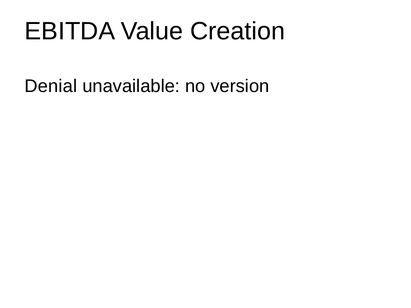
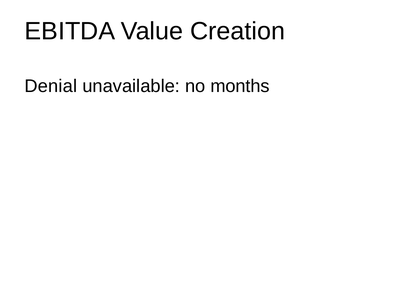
version: version -> months
